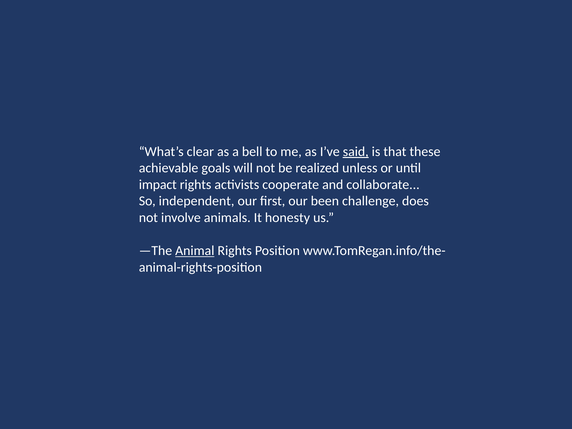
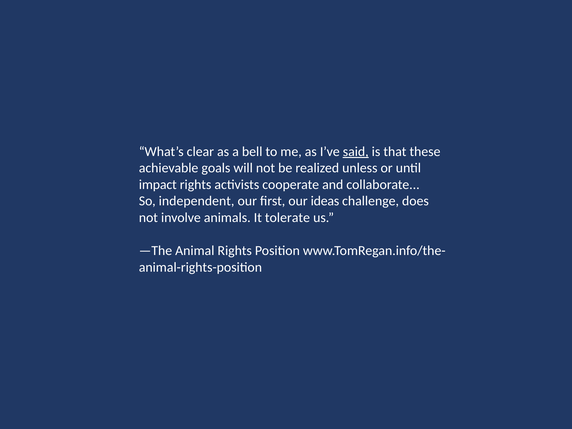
been: been -> ideas
honesty: honesty -> tolerate
Animal underline: present -> none
